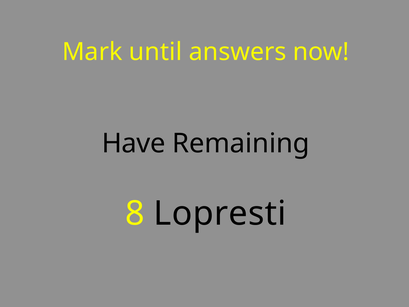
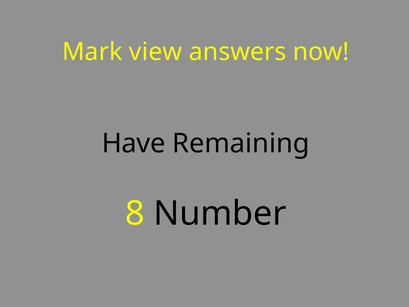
until: until -> view
Lopresti: Lopresti -> Number
